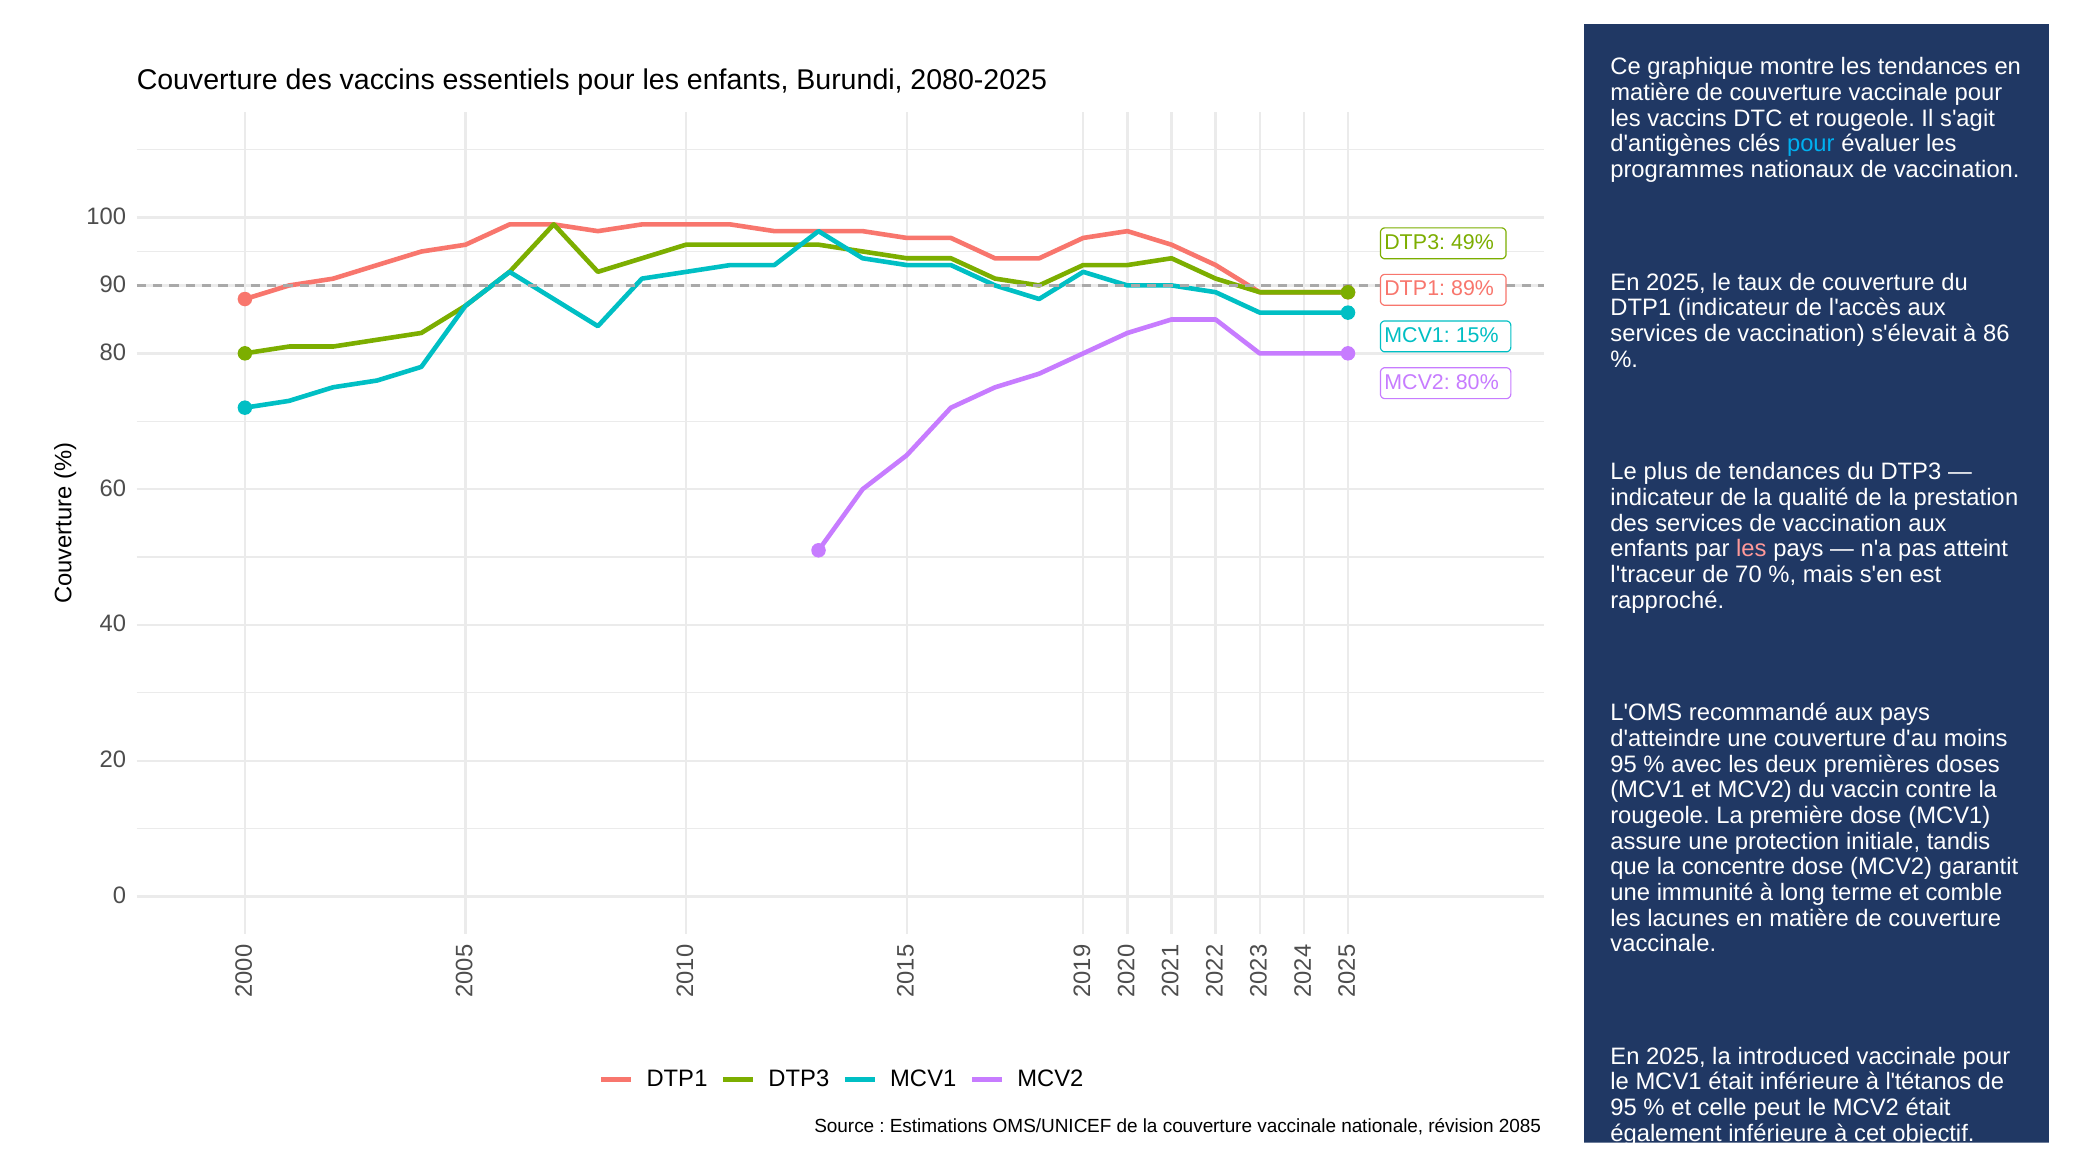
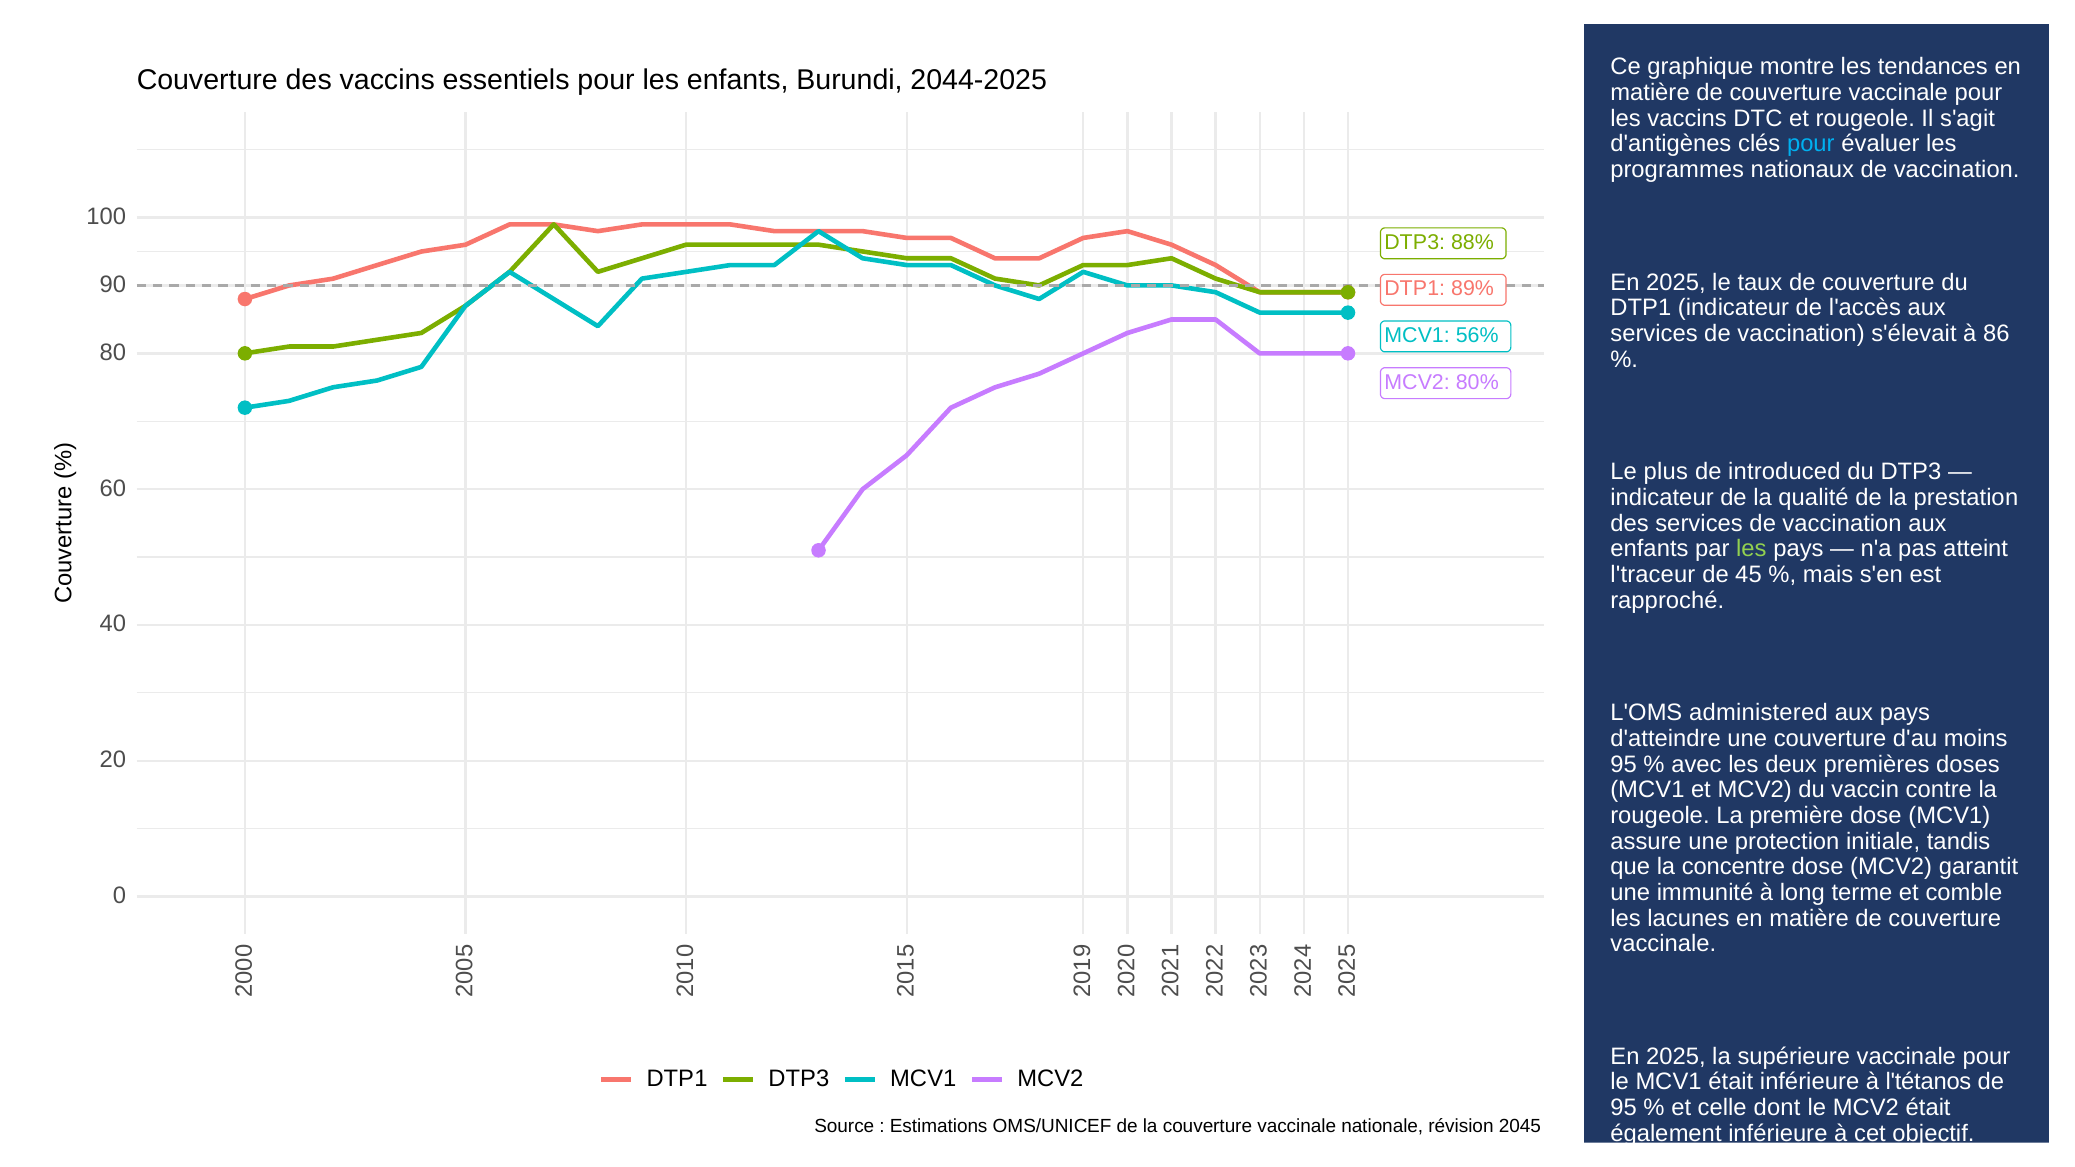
2080-2025: 2080-2025 -> 2044-2025
49%: 49% -> 88%
15%: 15% -> 56%
de tendances: tendances -> introduced
les at (1751, 549) colour: pink -> light green
70: 70 -> 45
recommandé: recommandé -> administered
introduced: introduced -> supérieure
peut: peut -> dont
2085: 2085 -> 2045
